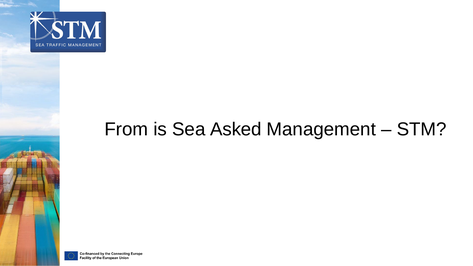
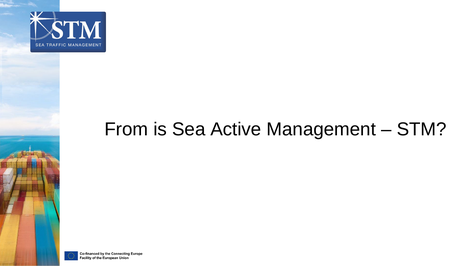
Asked: Asked -> Active
